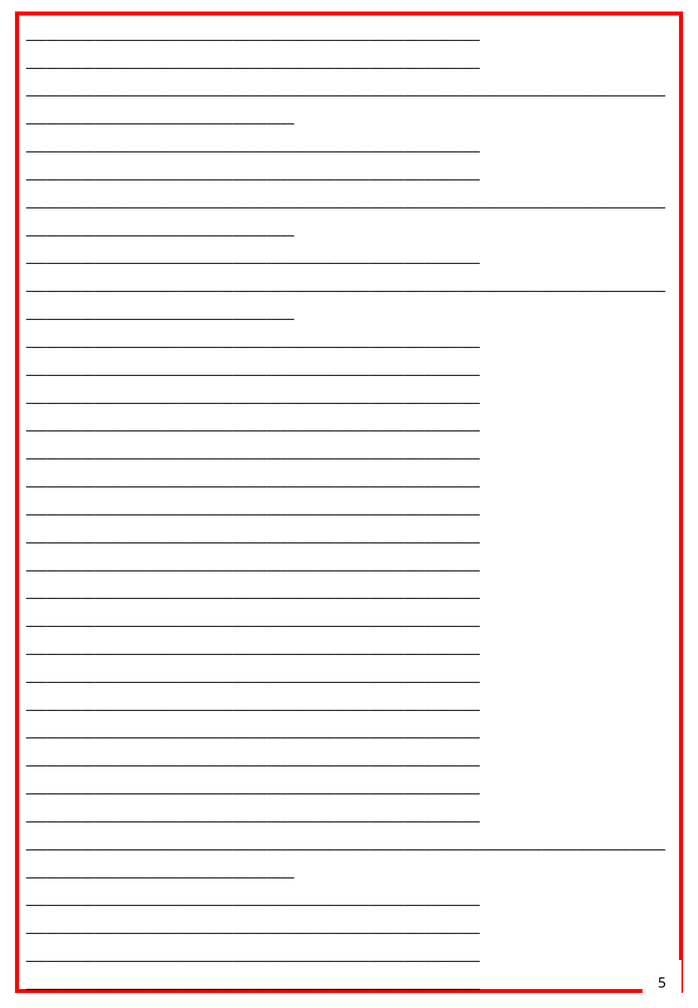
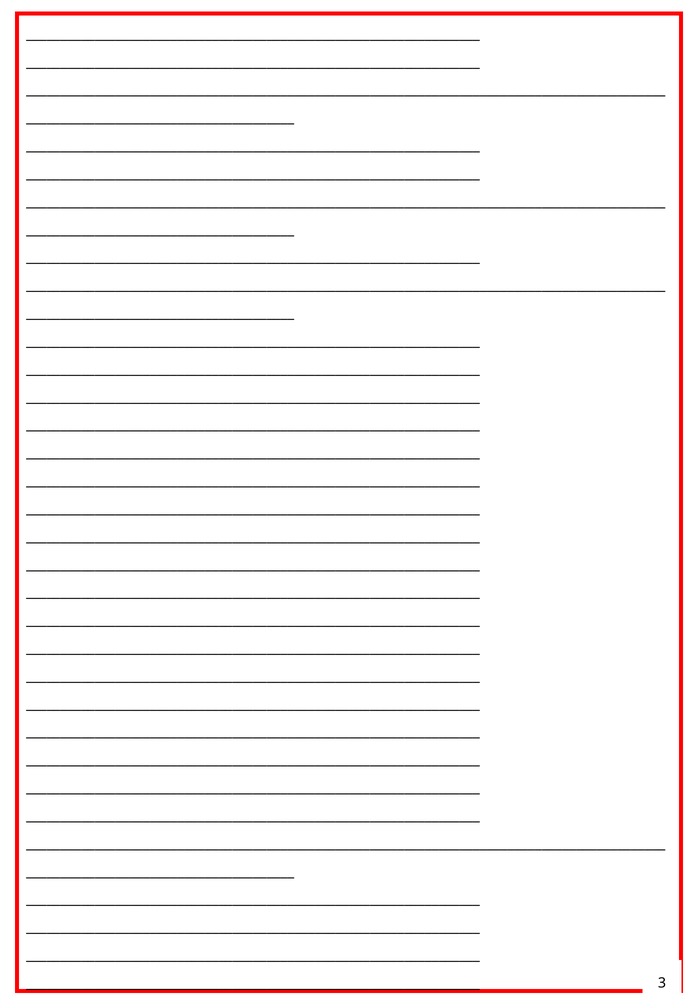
5: 5 -> 3
